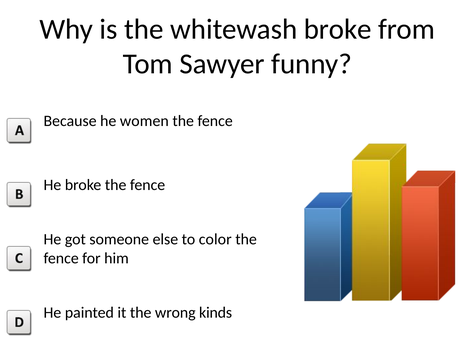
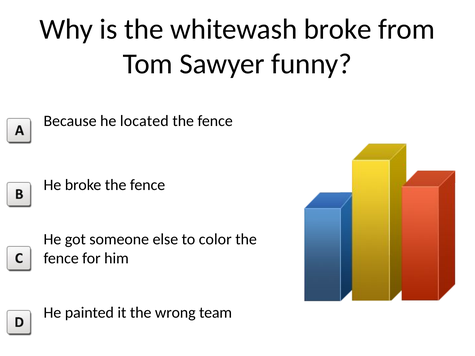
women: women -> located
kinds: kinds -> team
